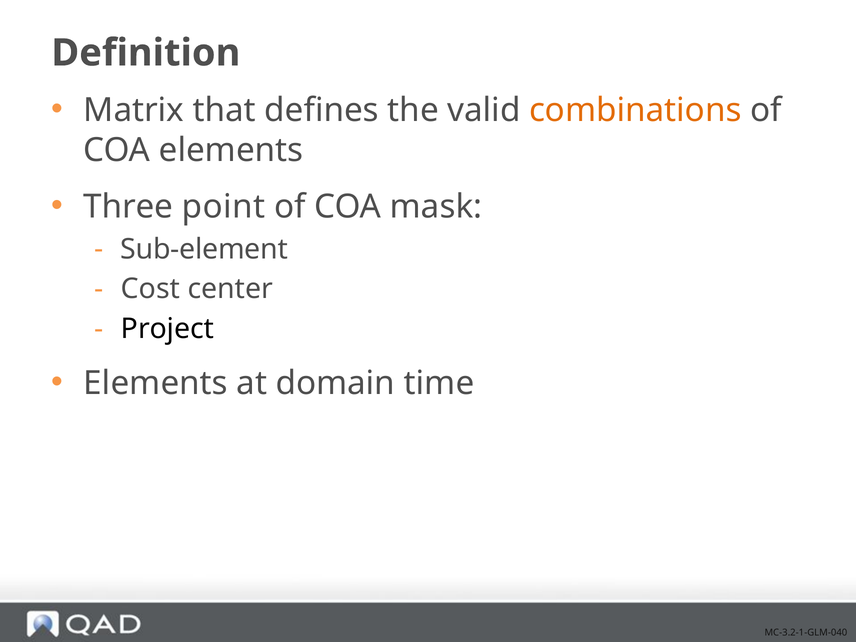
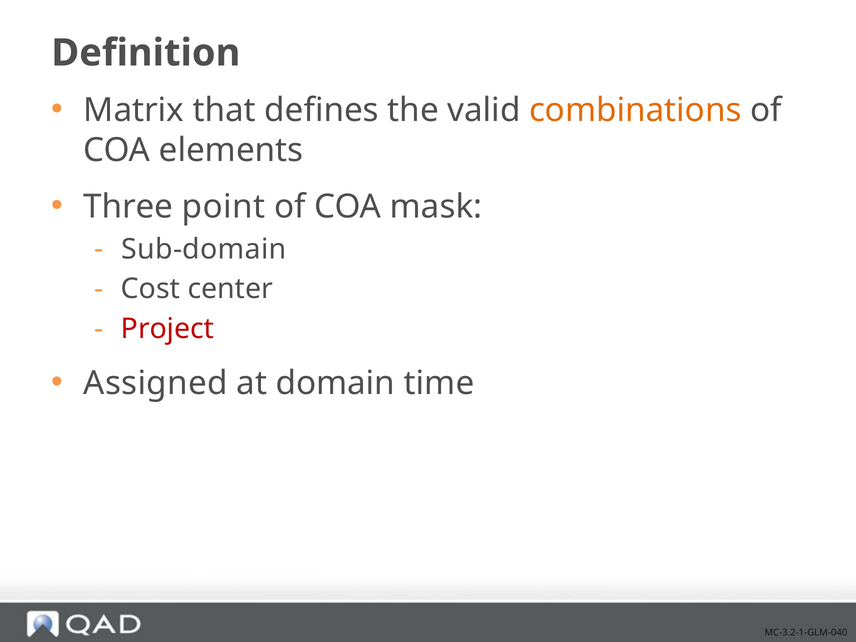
Sub-element: Sub-element -> Sub-domain
Project colour: black -> red
Elements at (156, 383): Elements -> Assigned
